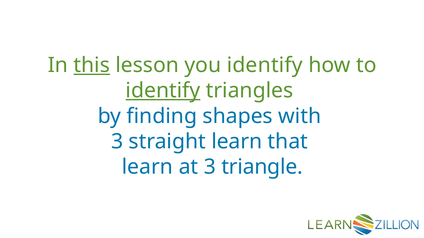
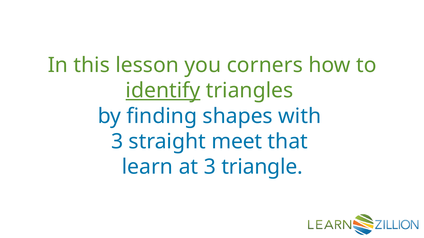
this underline: present -> none
you identify: identify -> corners
straight learn: learn -> meet
